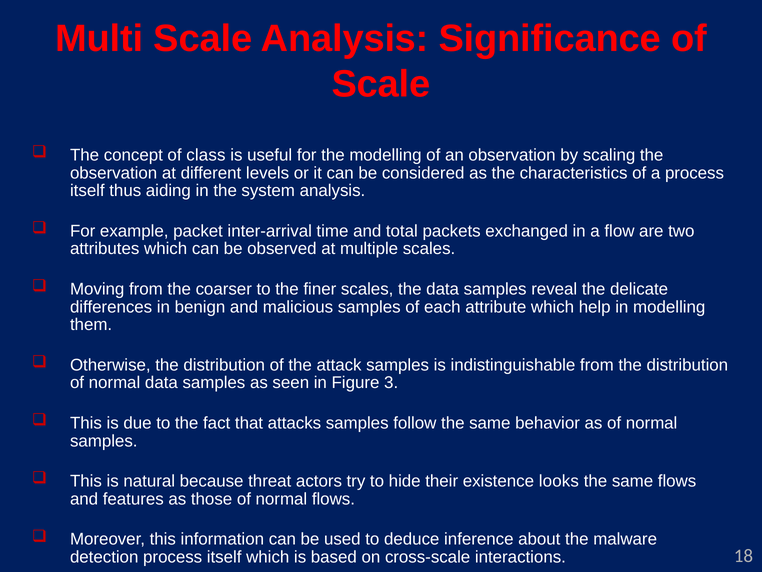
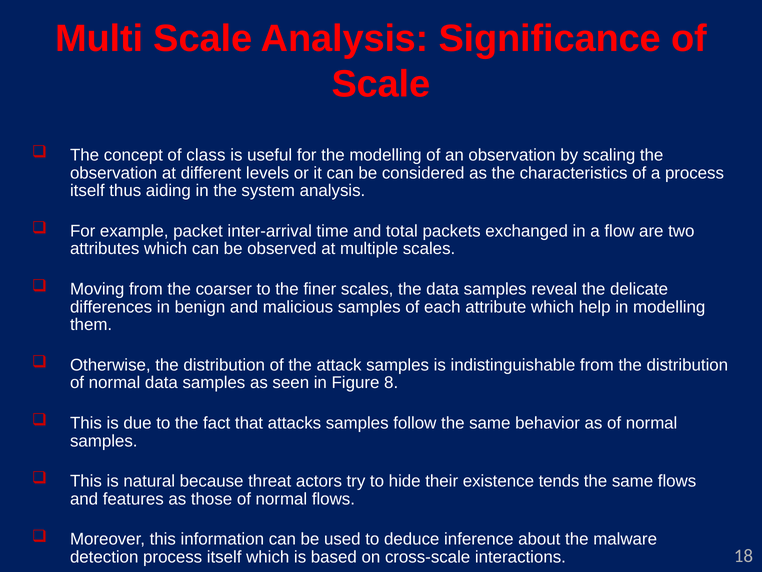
3: 3 -> 8
looks: looks -> tends
